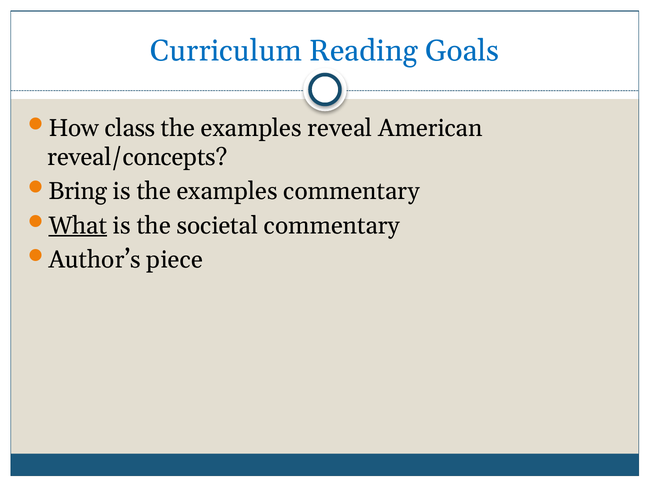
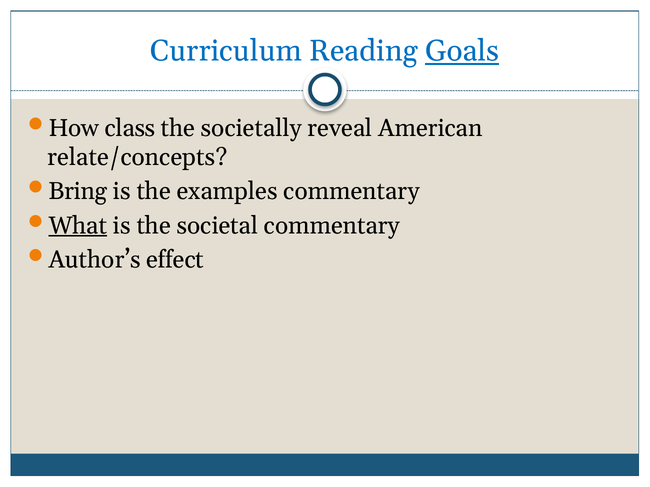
Goals underline: none -> present
examples at (251, 128): examples -> societally
reveal/concepts: reveal/concepts -> relate/concepts
piece: piece -> effect
